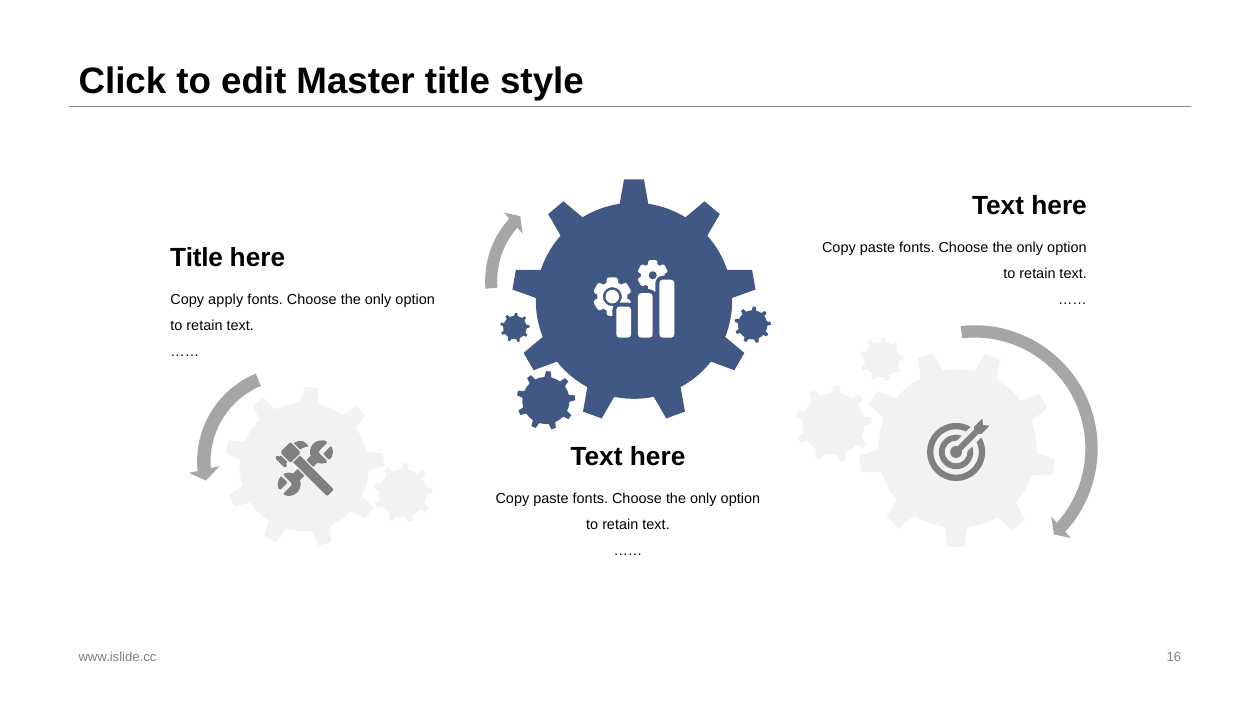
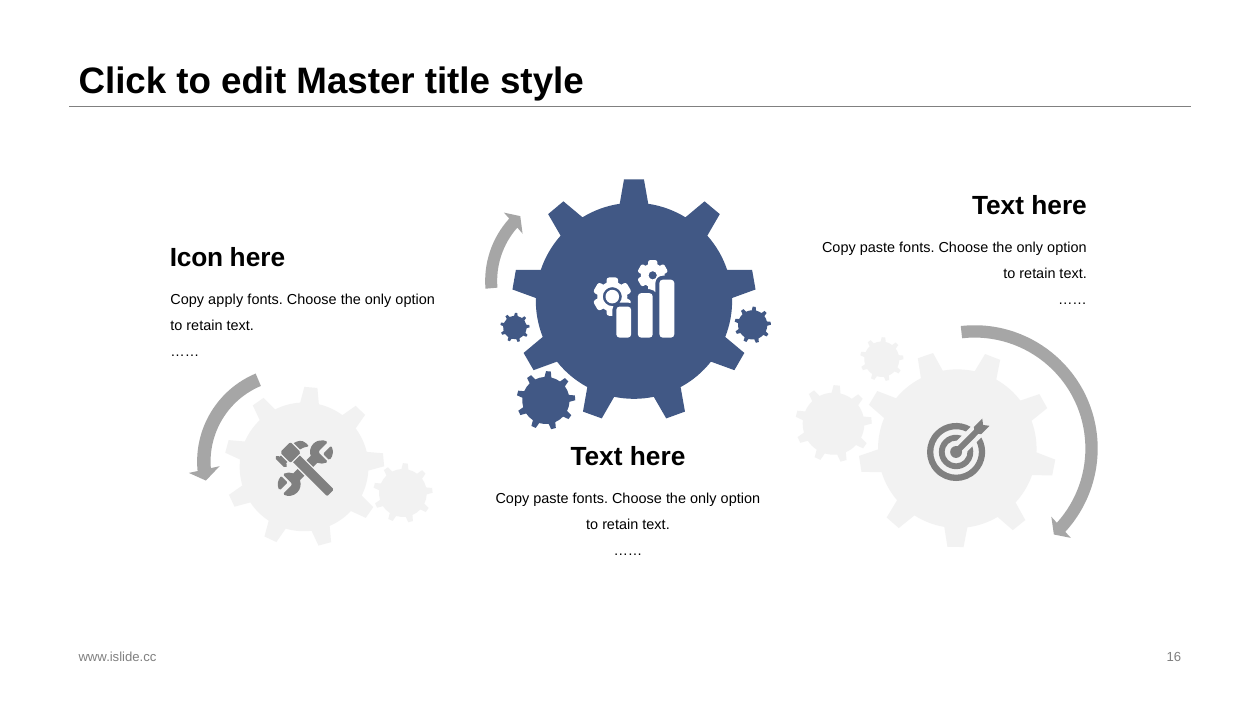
Title at (197, 258): Title -> Icon
